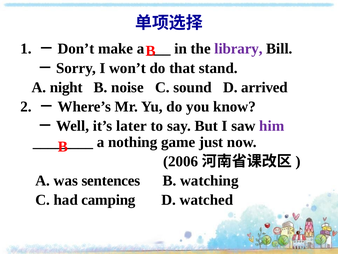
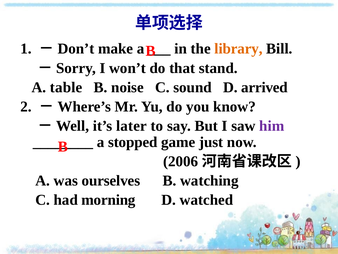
library colour: purple -> orange
night: night -> table
nothing: nothing -> stopped
sentences: sentences -> ourselves
camping: camping -> morning
